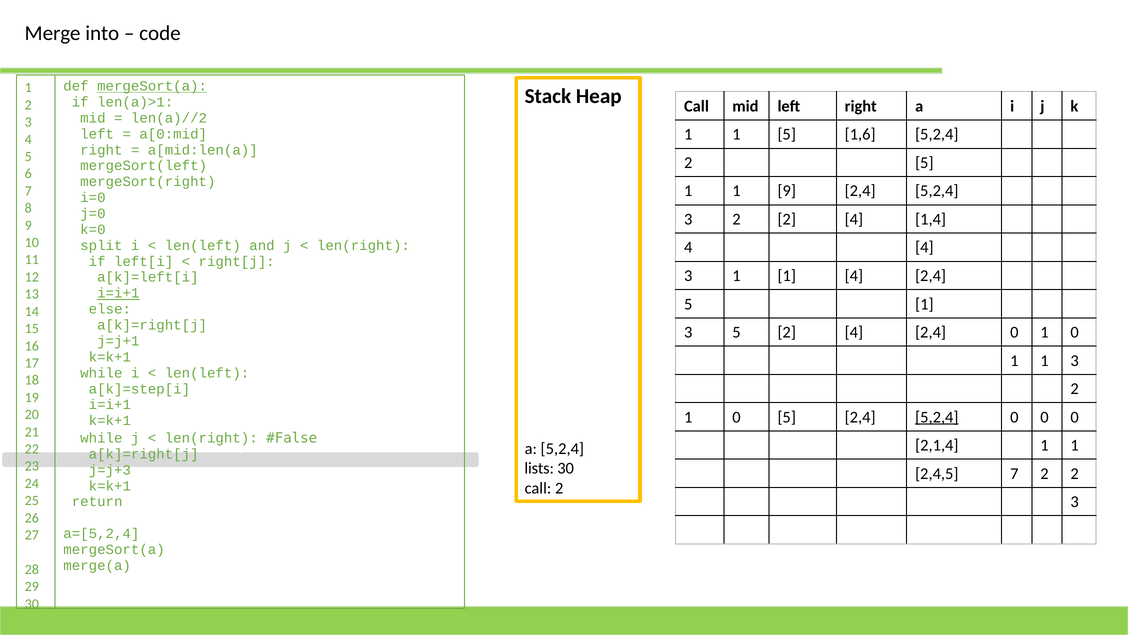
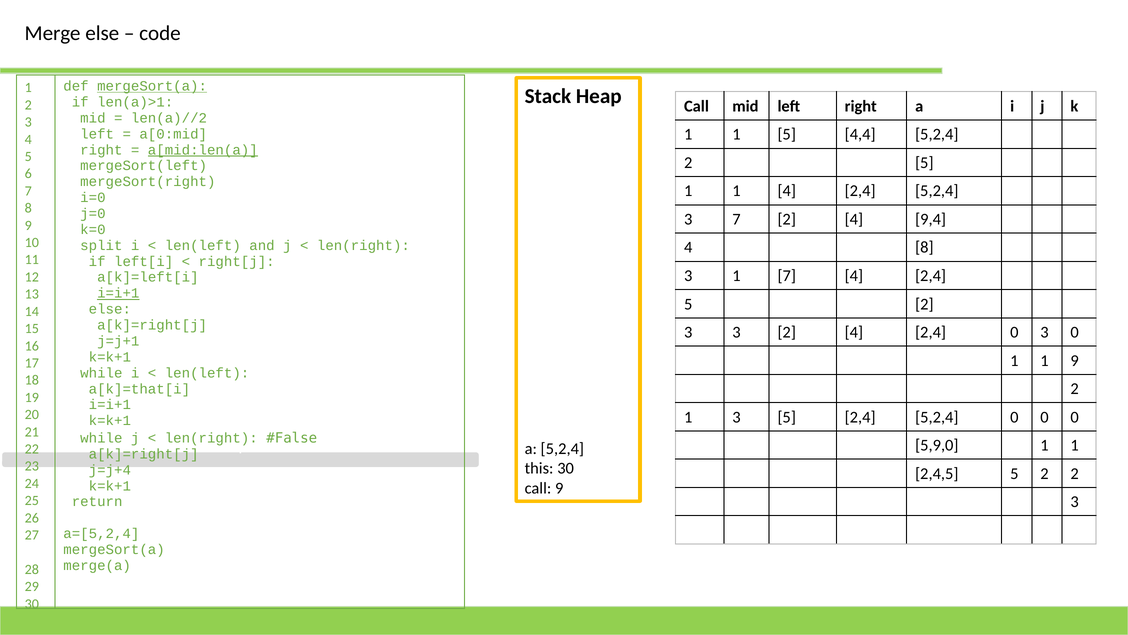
Merge into: into -> else
1,6: 1,6 -> 4,4
a[mid:len(a underline: none -> present
1 9: 9 -> 4
2 at (737, 219): 2 -> 7
1,4: 1,4 -> 9,4
4 4: 4 -> 8
3 1 1: 1 -> 7
1 at (924, 304): 1 -> 2
3 5: 5 -> 3
2,4 0 1: 1 -> 3
1 1 3: 3 -> 9
a[k]=step[i: a[k]=step[i -> a[k]=that[i
0 at (737, 417): 0 -> 3
5,2,4 at (937, 417) underline: present -> none
2,1,4: 2,1,4 -> 5,9,0
lists: lists -> this
j=j+3: j=j+3 -> j=j+4
2,4,5 7: 7 -> 5
call 2: 2 -> 9
